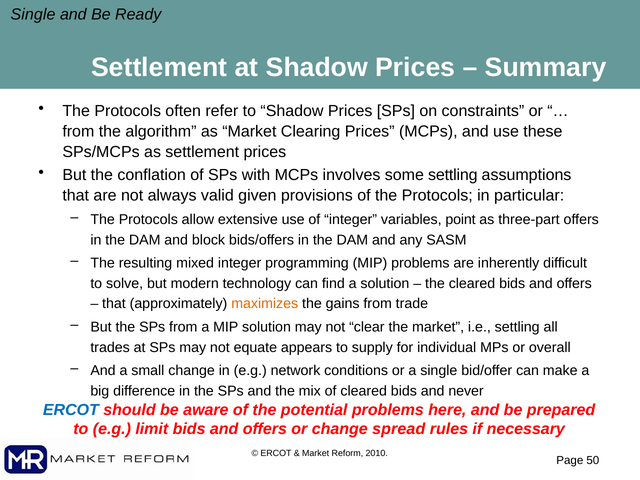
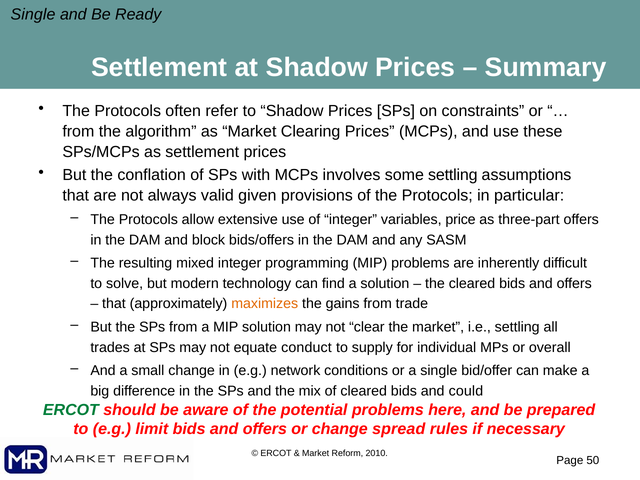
point: point -> price
appears: appears -> conduct
never: never -> could
ERCOT at (71, 410) colour: blue -> green
